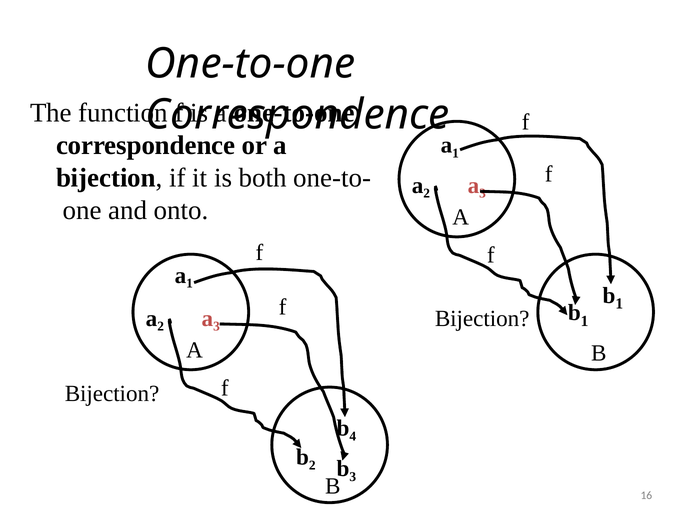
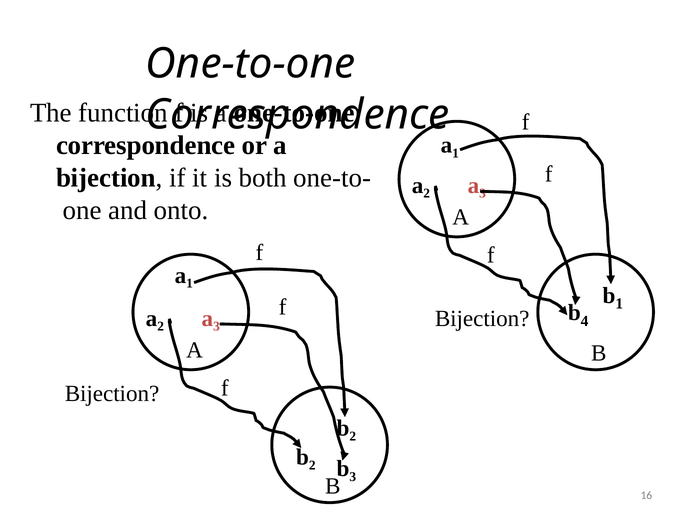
1 at (585, 321): 1 -> 4
4 at (353, 437): 4 -> 2
